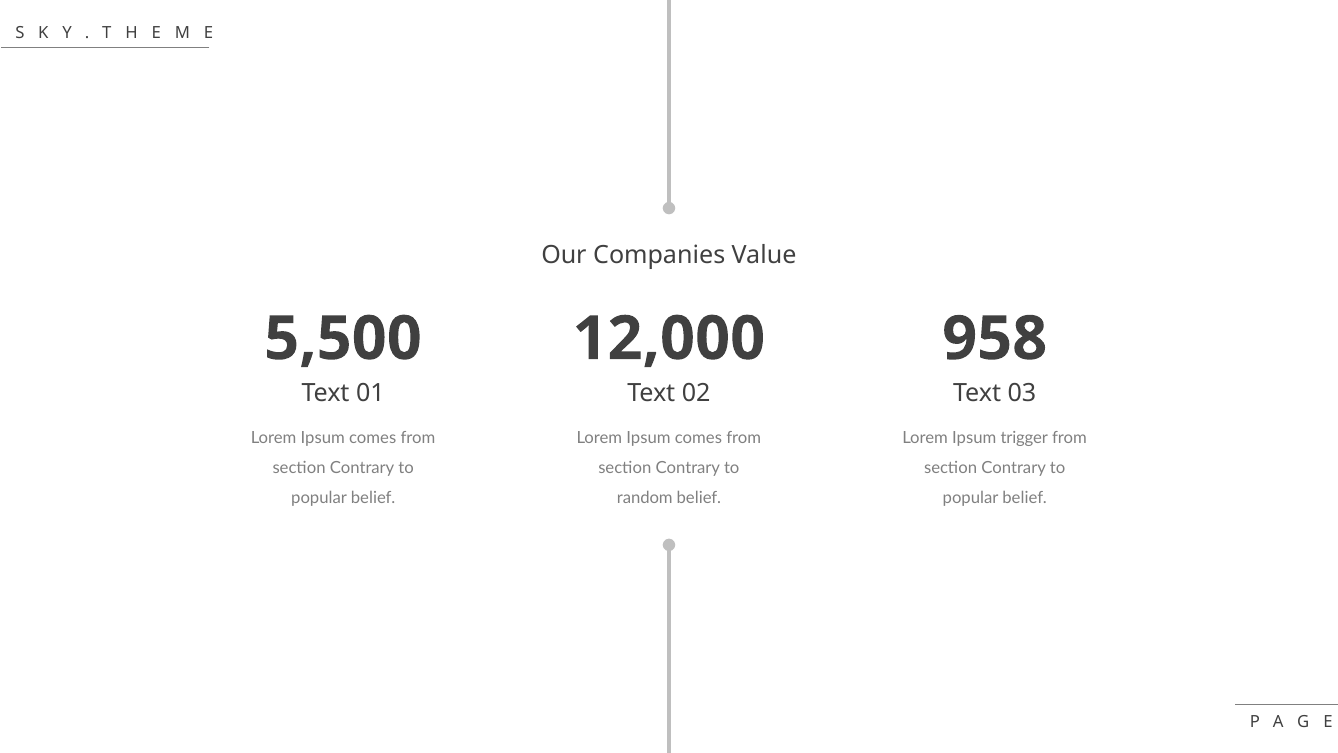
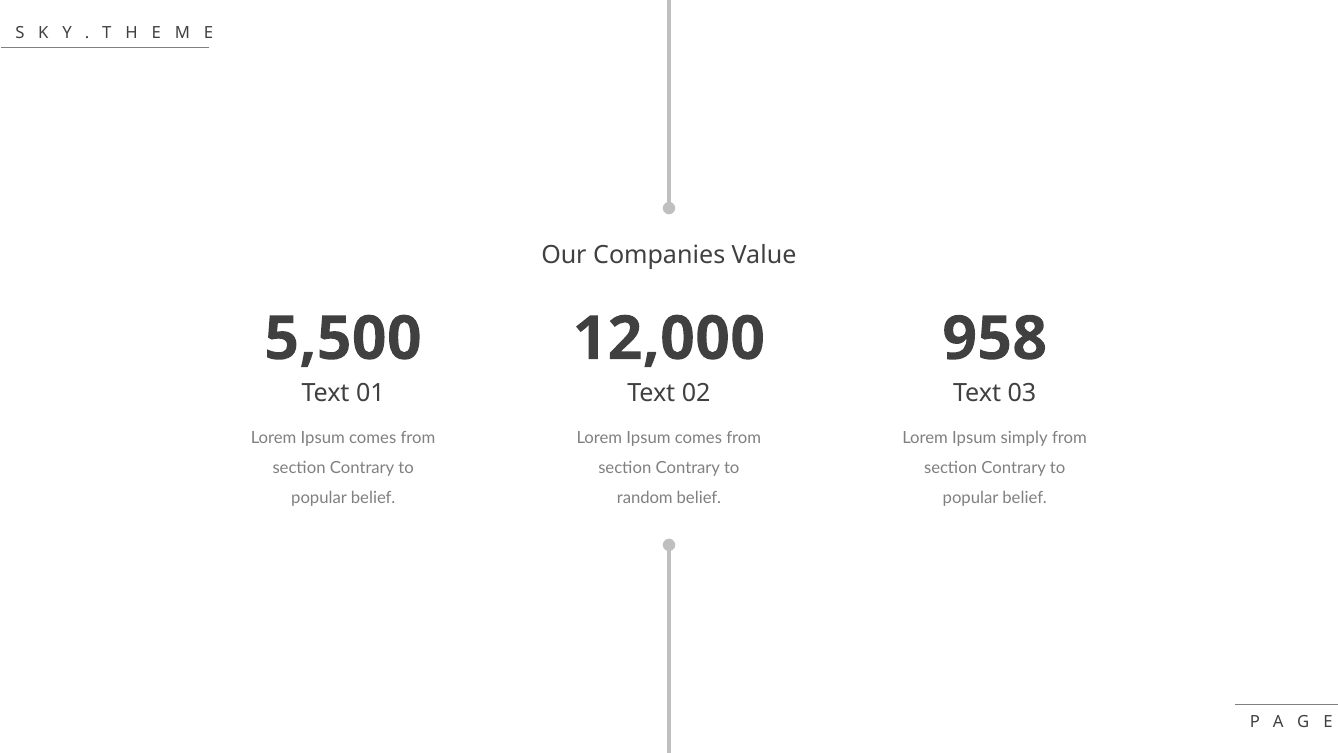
trigger: trigger -> simply
